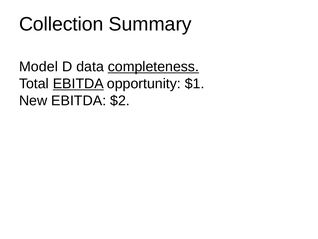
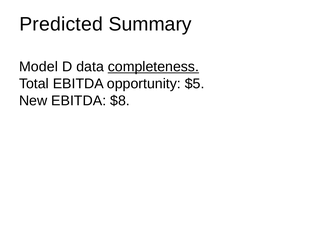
Collection: Collection -> Predicted
EBITDA at (78, 84) underline: present -> none
$1: $1 -> $5
$2: $2 -> $8
